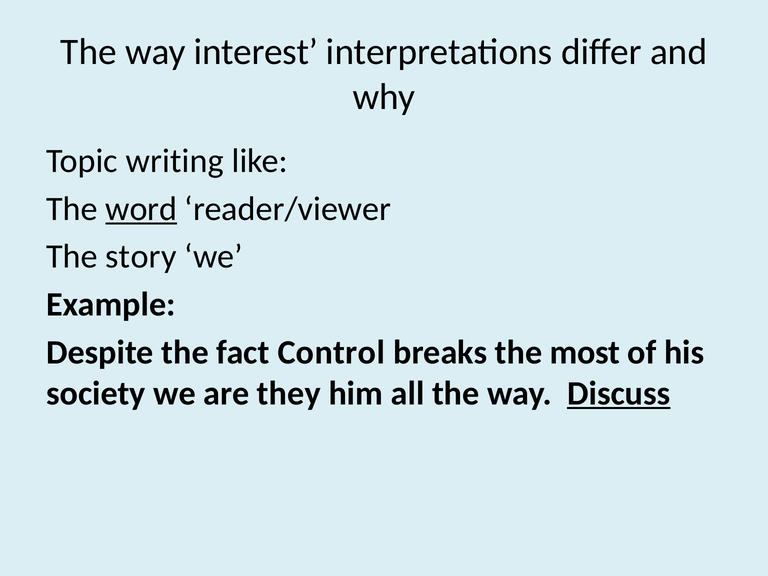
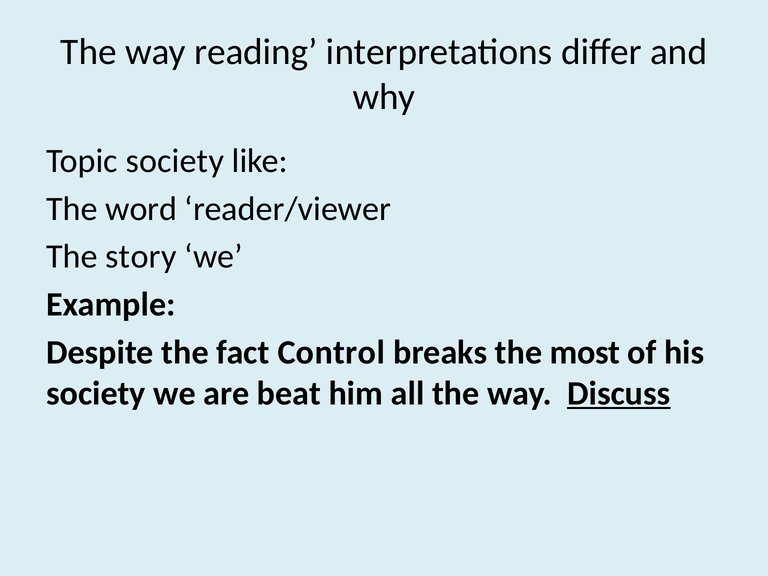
interest: interest -> reading
Topic writing: writing -> society
word underline: present -> none
they: they -> beat
